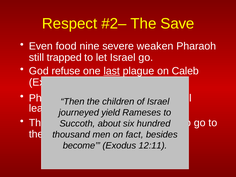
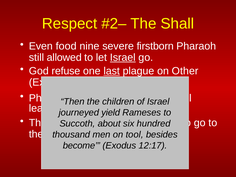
Save: Save -> Shall
weaken: weaken -> firstborn
trapped: trapped -> allowed
Israel at (123, 57) underline: none -> present
Caleb: Caleb -> Other
fact: fact -> tool
12:11: 12:11 -> 12:17
